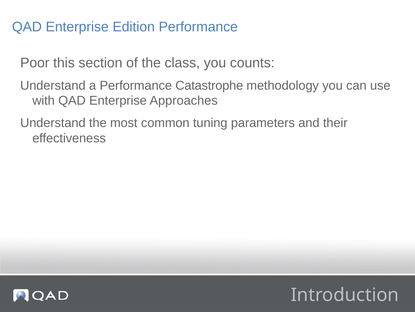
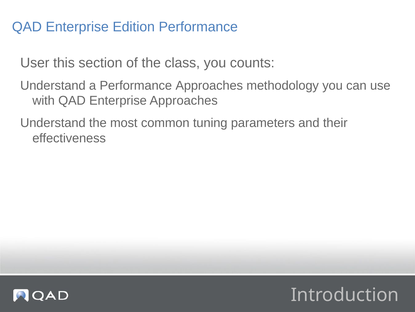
Poor: Poor -> User
Performance Catastrophe: Catastrophe -> Approaches
